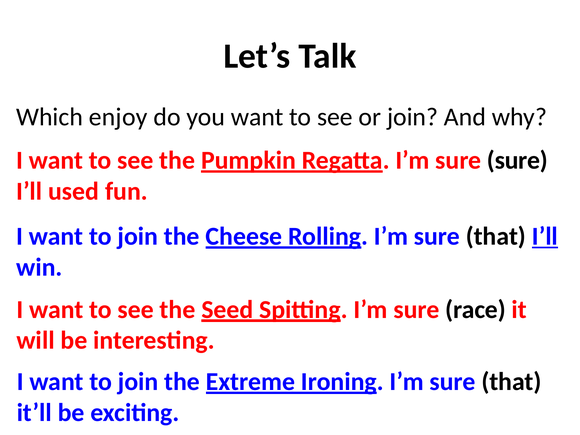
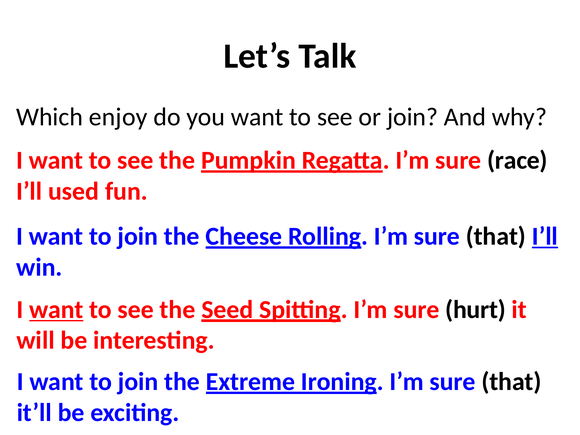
sure sure: sure -> race
want at (56, 310) underline: none -> present
race: race -> hurt
